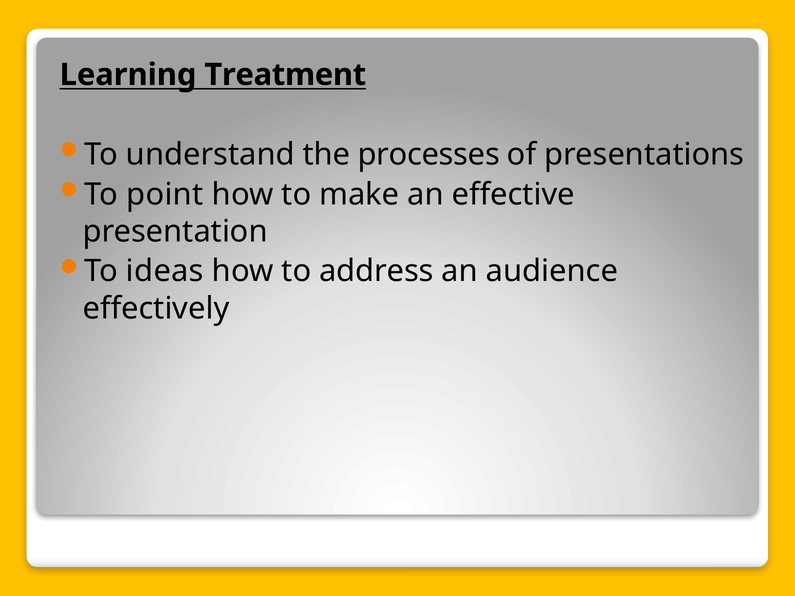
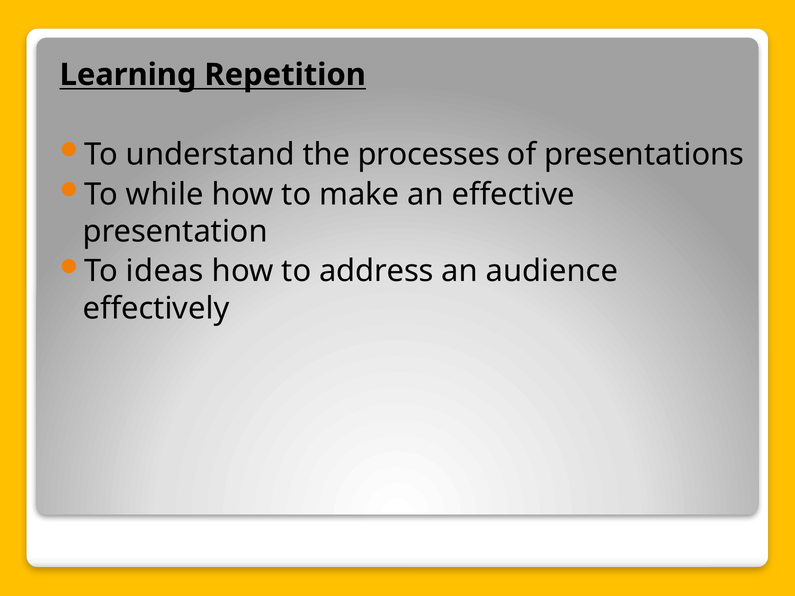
Treatment: Treatment -> Repetition
point: point -> while
